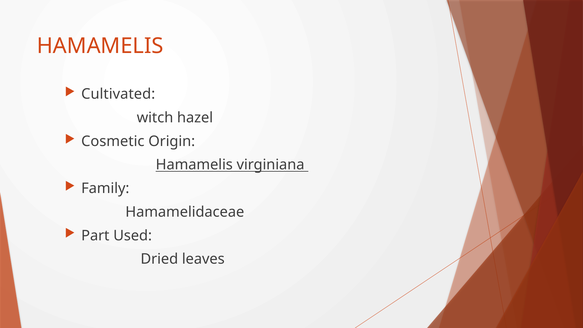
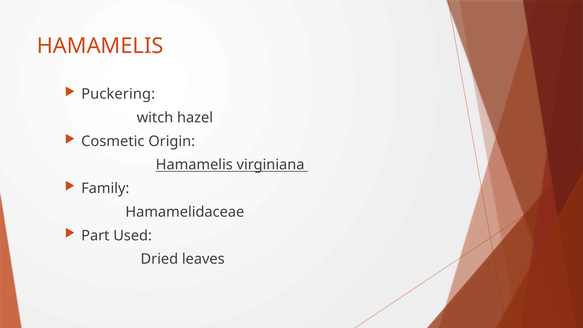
Cultivated: Cultivated -> Puckering
